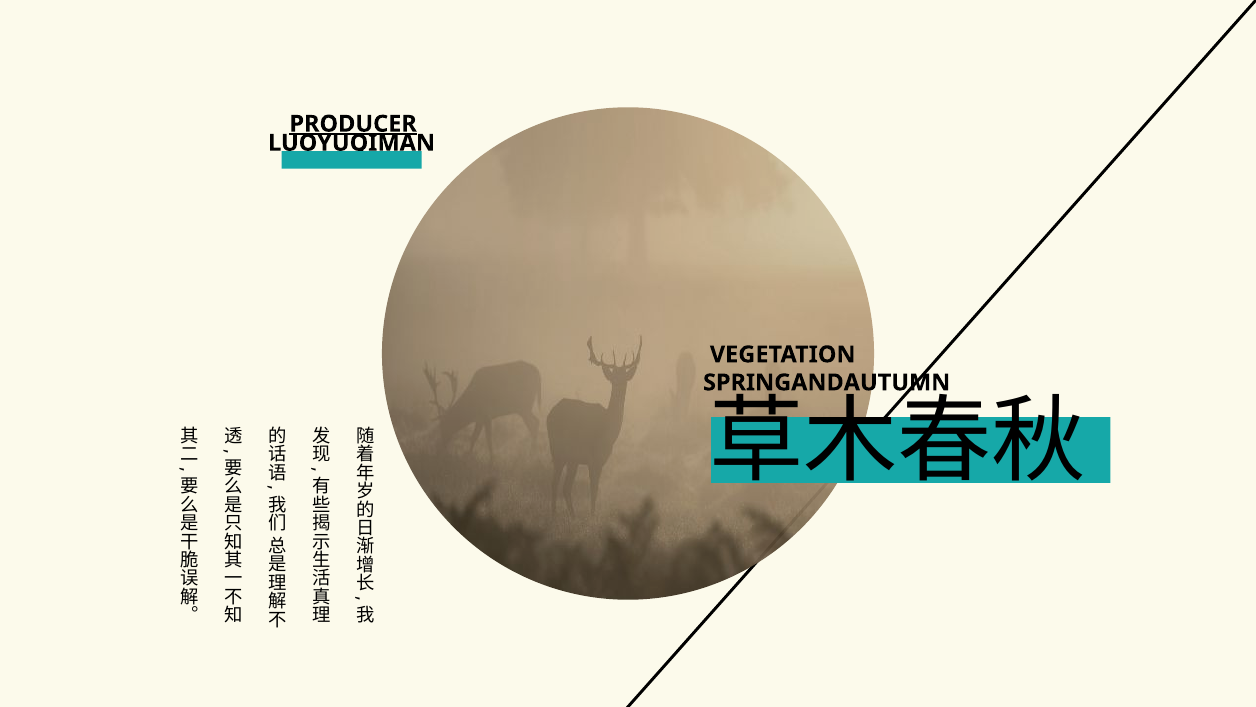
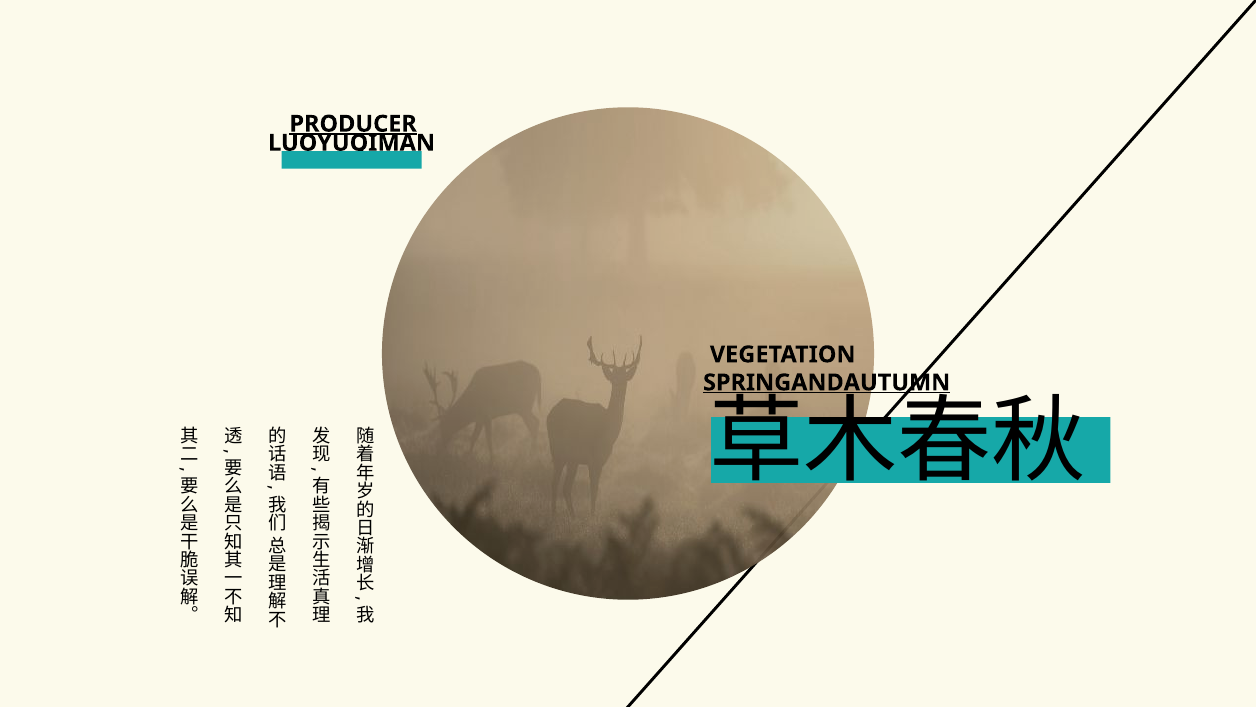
SPRINGANDAUTUMN underline: none -> present
